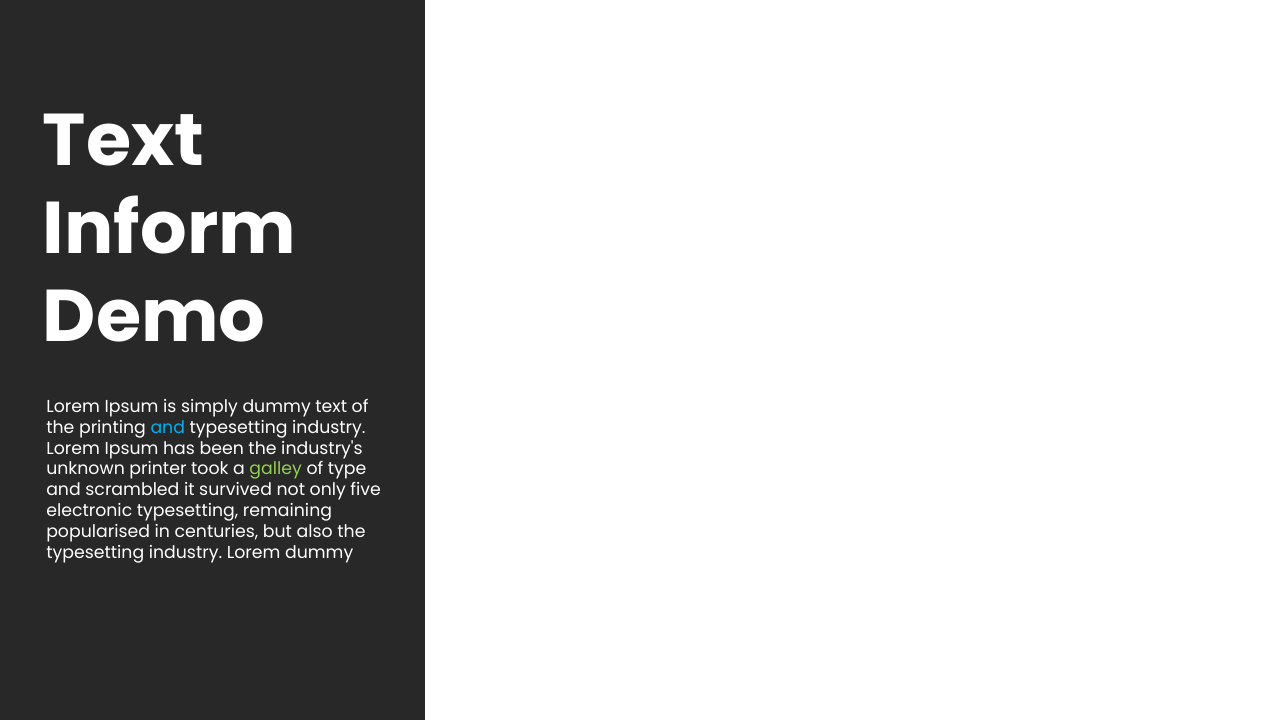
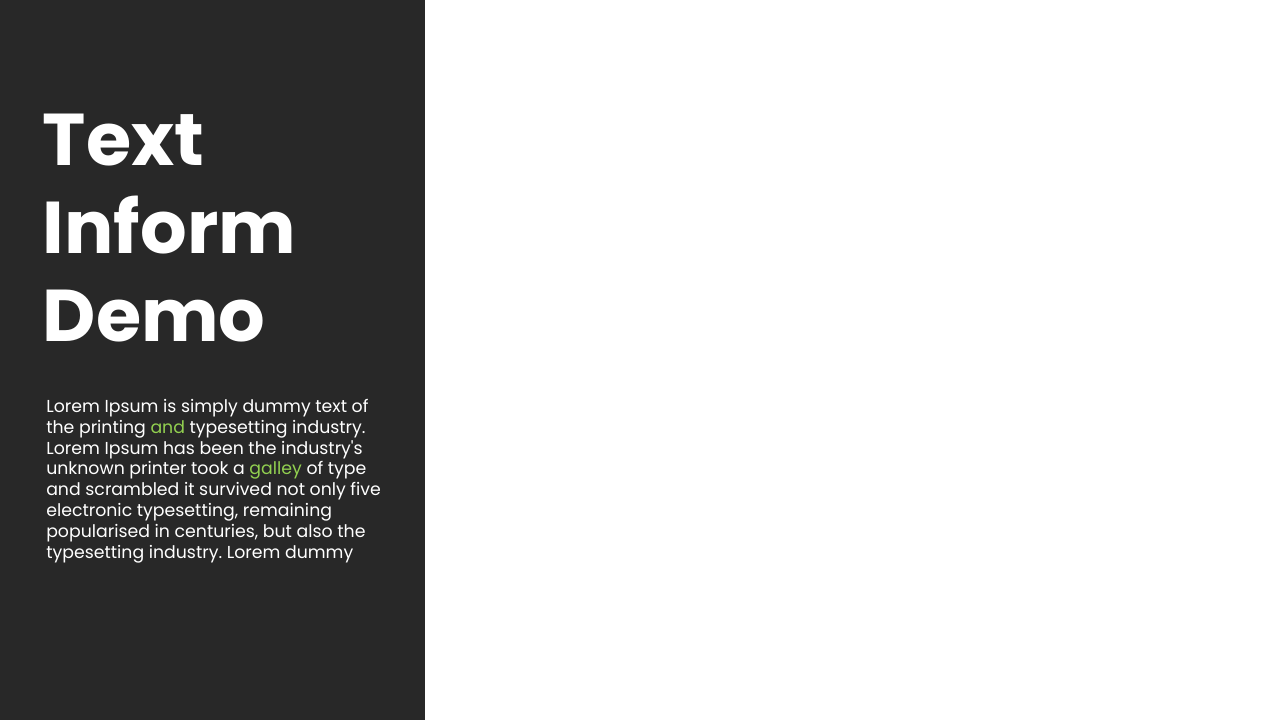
and at (168, 427) colour: light blue -> light green
